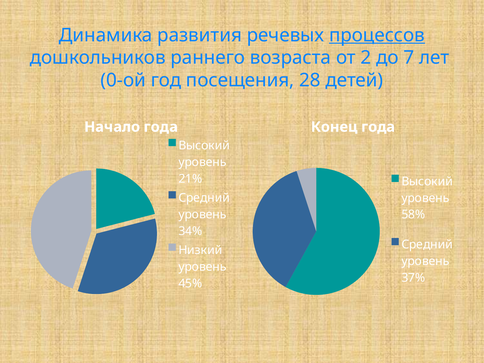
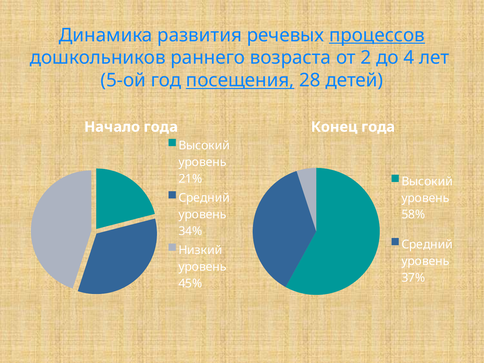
7: 7 -> 4
0-ой: 0-ой -> 5-ой
посещения underline: none -> present
